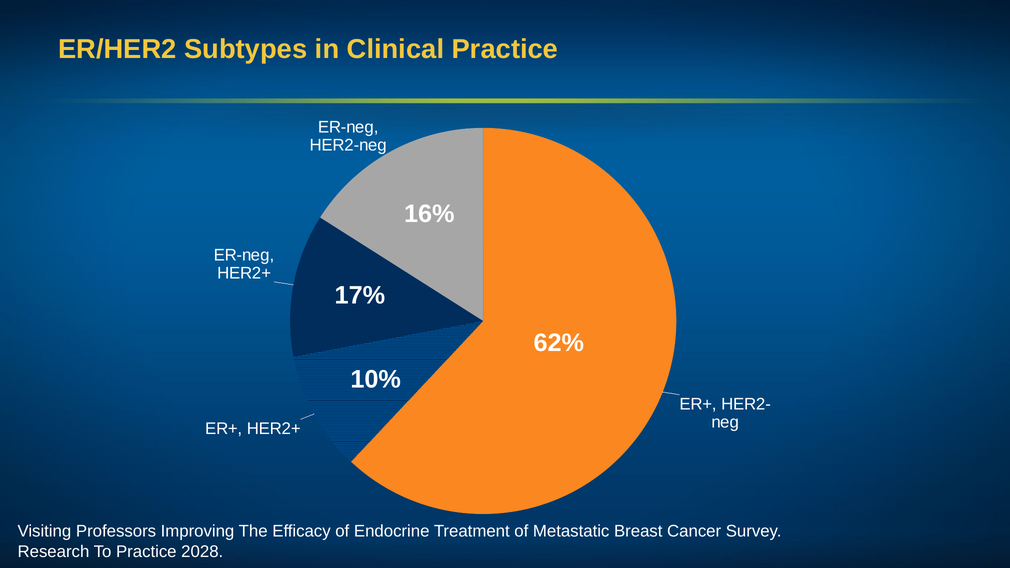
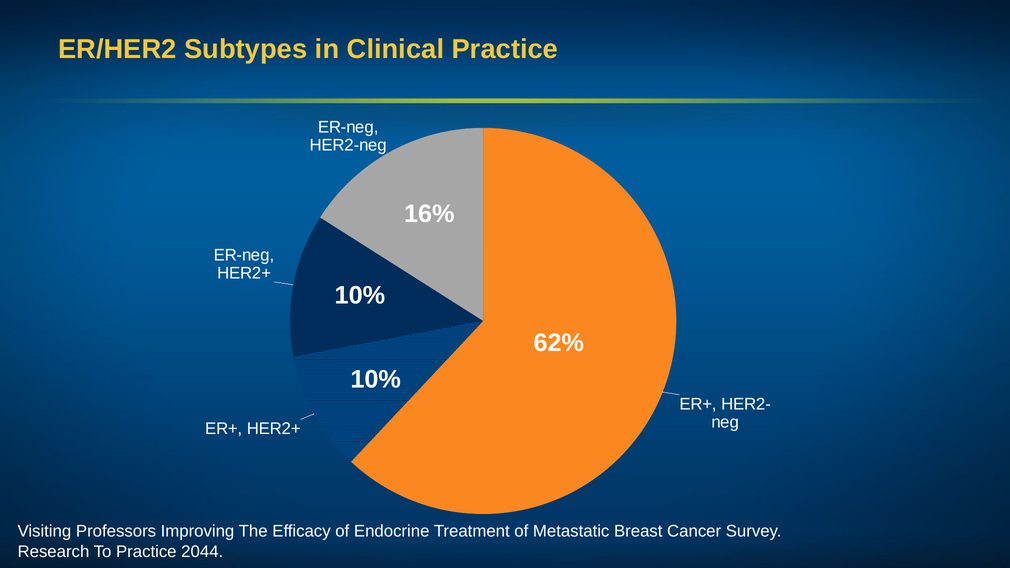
17% at (360, 296): 17% -> 10%
2028: 2028 -> 2044
